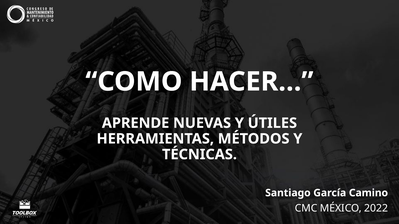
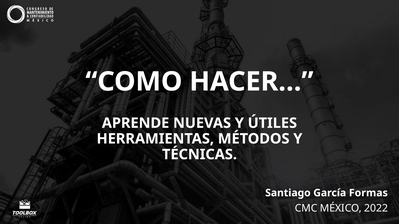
Camino: Camino -> Formas
